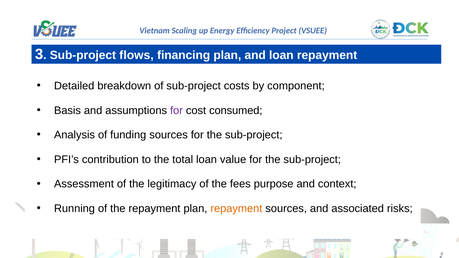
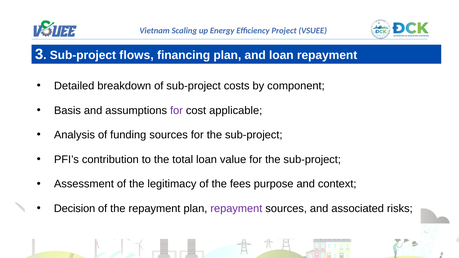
consumed: consumed -> applicable
Running: Running -> Decision
repayment at (236, 209) colour: orange -> purple
